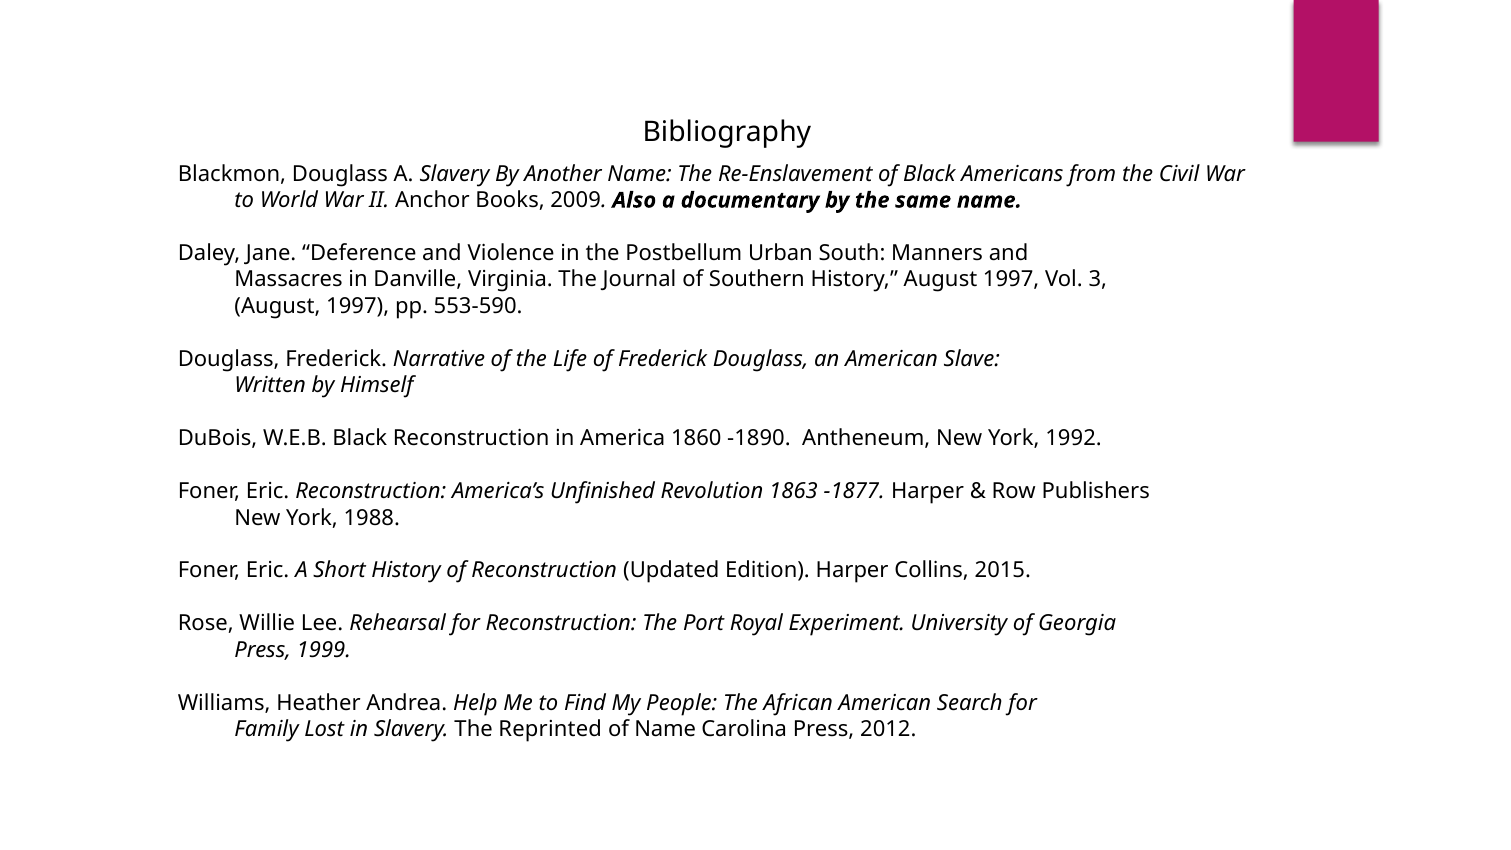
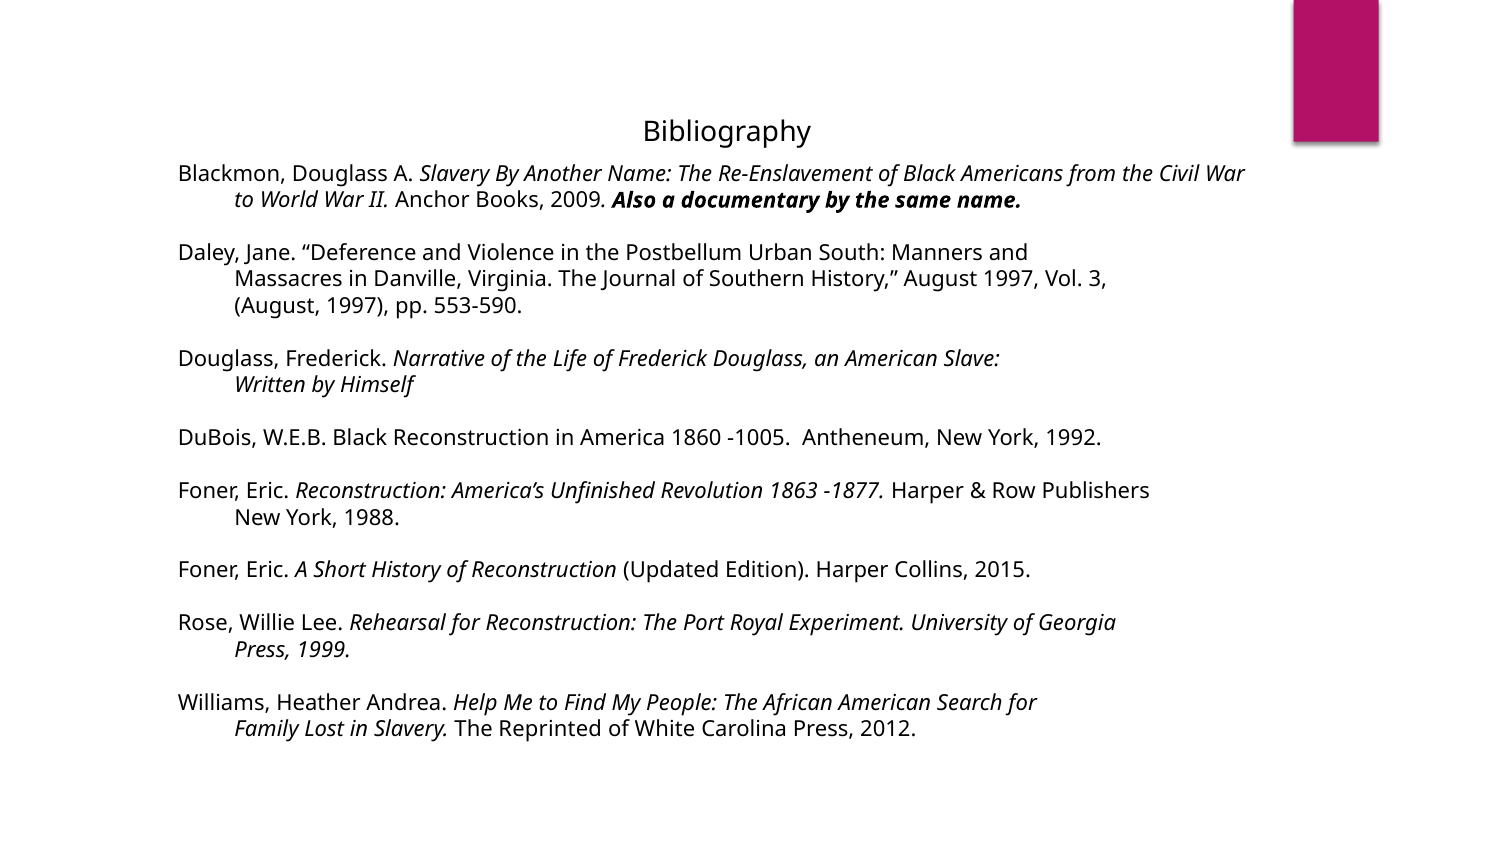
-1890: -1890 -> -1005
of Name: Name -> White
